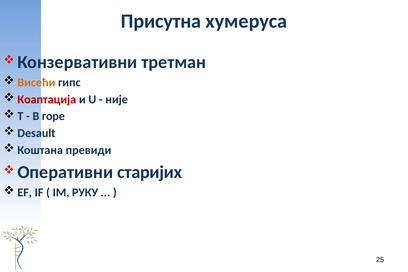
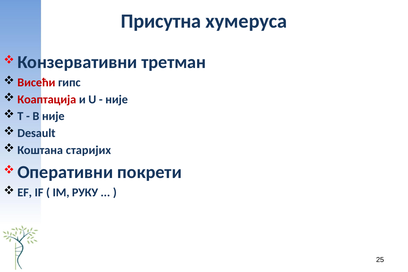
Висећи colour: orange -> red
B горе: горе -> није
превиди: превиди -> старијих
старијих: старијих -> покрети
